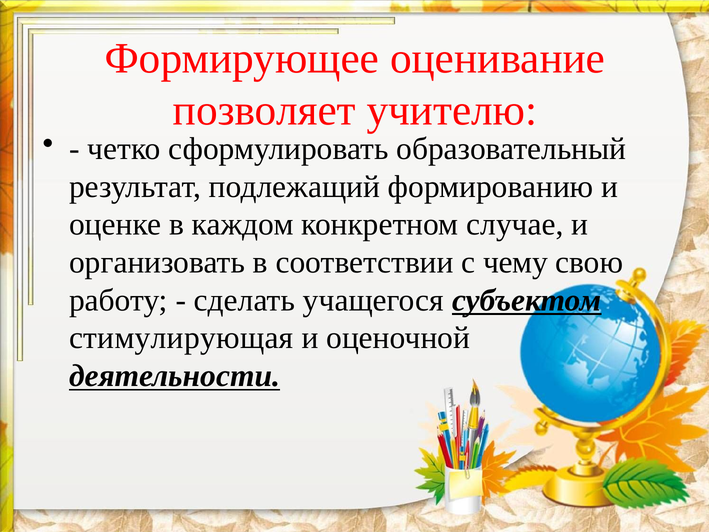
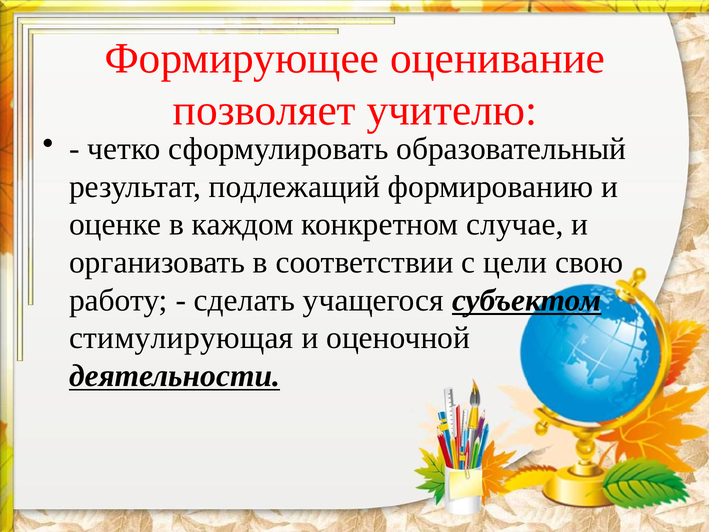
чему: чему -> цели
